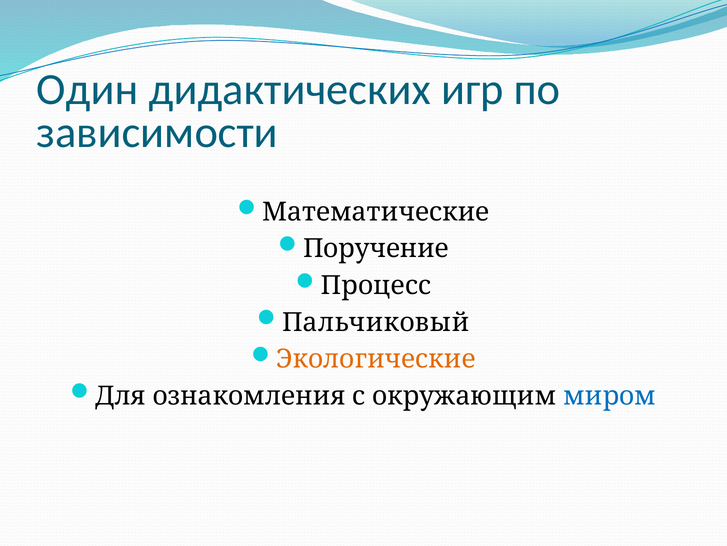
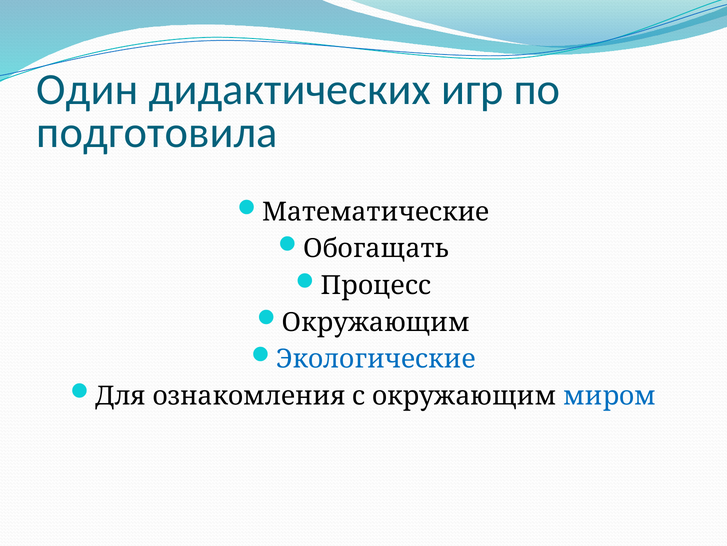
зависимости: зависимости -> подготовила
Поручение: Поручение -> Обогащать
Пальчиковый at (376, 322): Пальчиковый -> Окружающим
Экологические colour: orange -> blue
